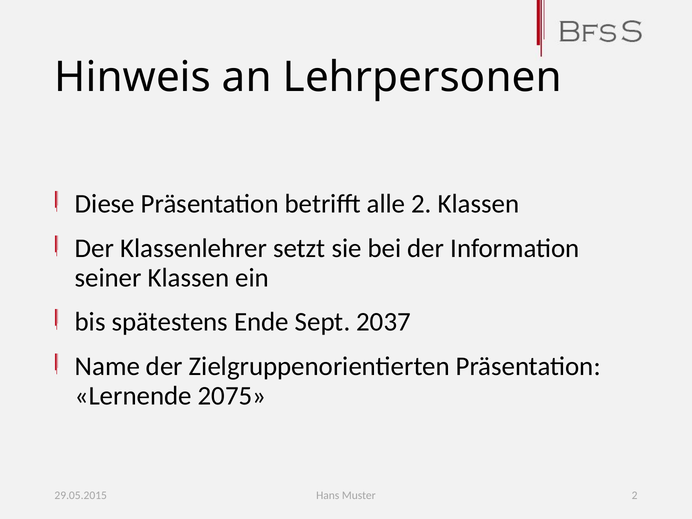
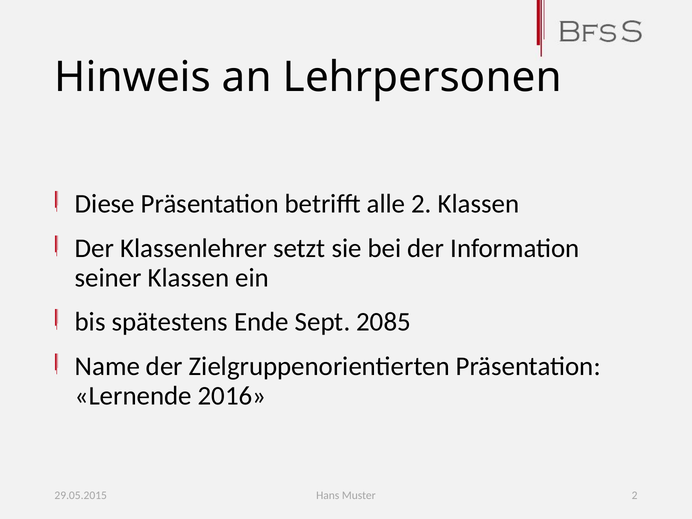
2037: 2037 -> 2085
2075: 2075 -> 2016
